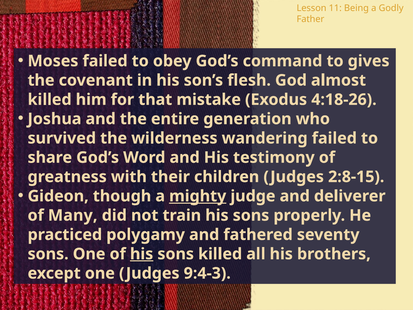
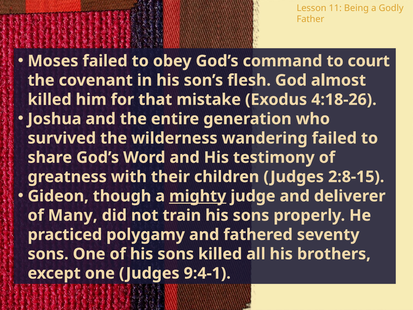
gives: gives -> court
his at (142, 254) underline: present -> none
9:4-3: 9:4-3 -> 9:4-1
